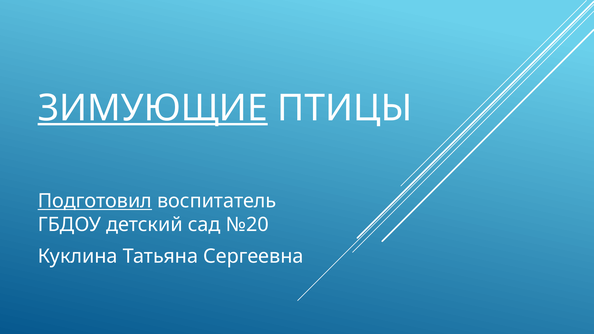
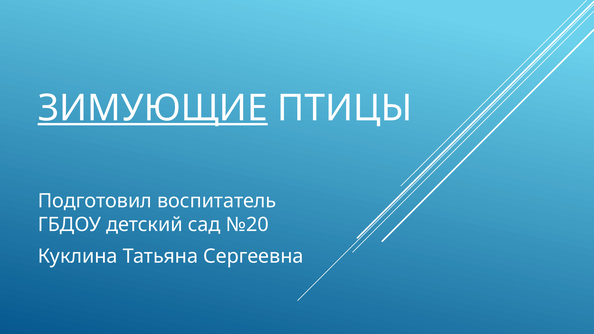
Подготовил underline: present -> none
